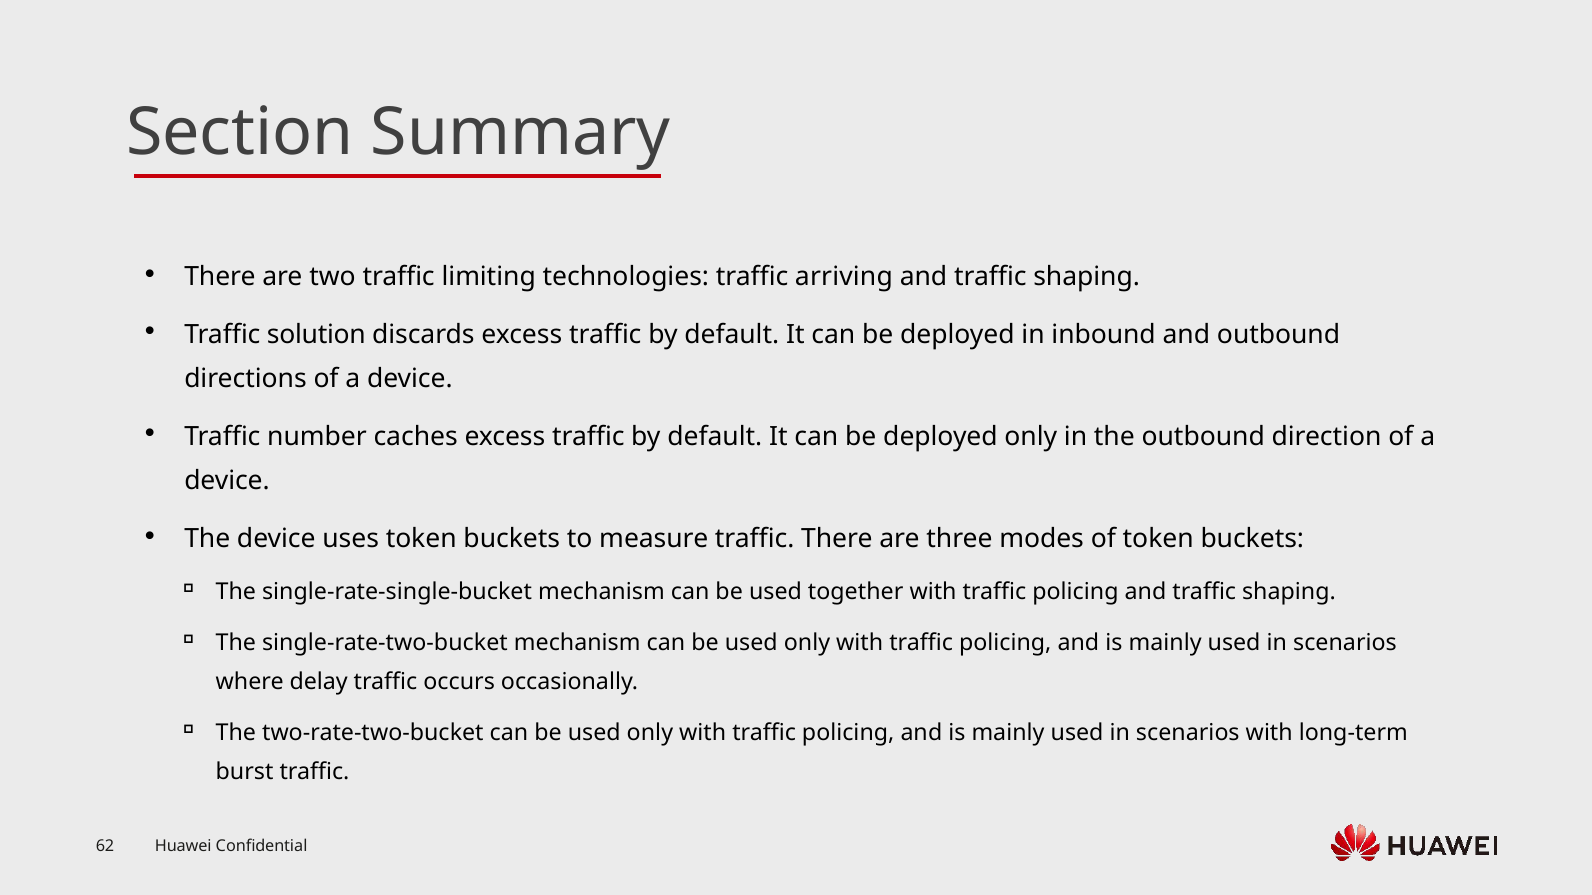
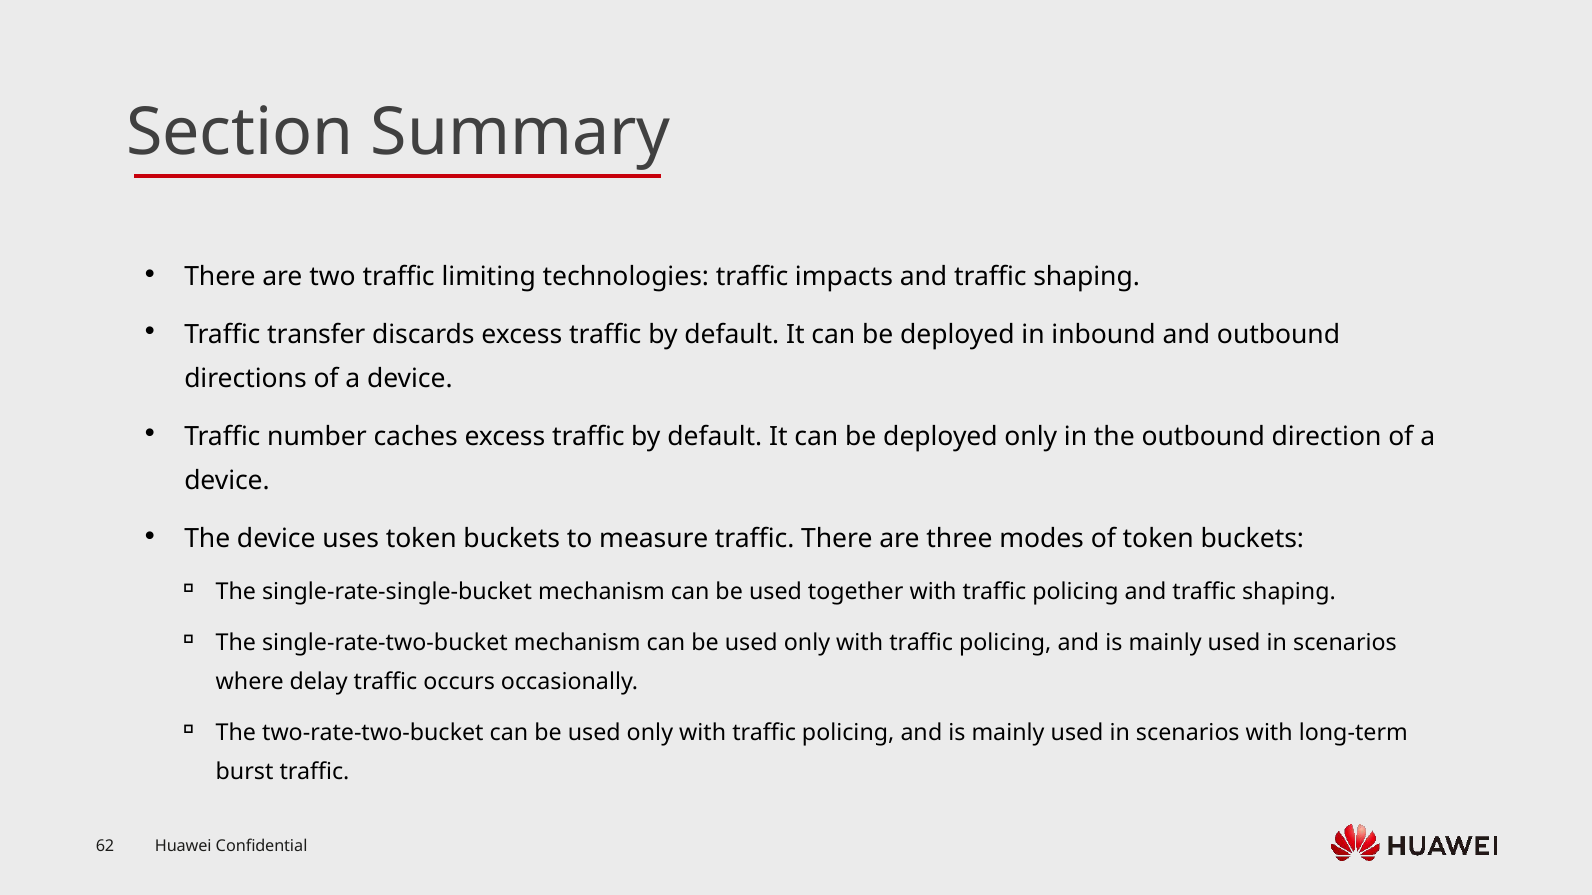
arriving: arriving -> impacts
solution: solution -> transfer
